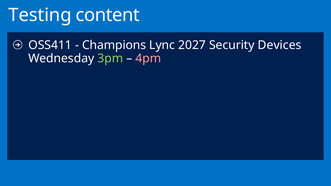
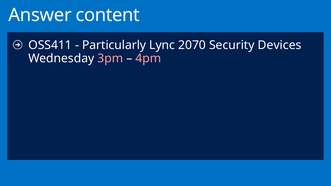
Testing: Testing -> Answer
Champions: Champions -> Particularly
2027: 2027 -> 2070
3pm colour: light green -> pink
